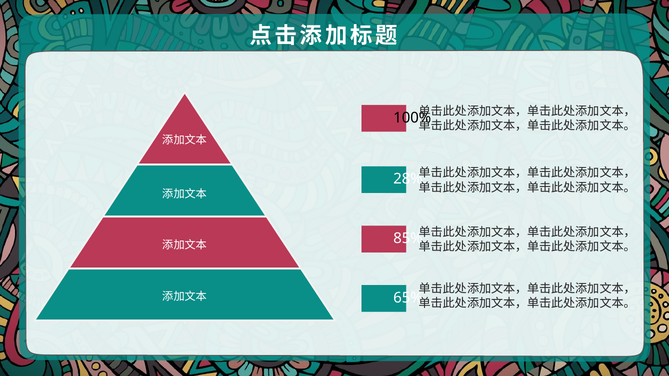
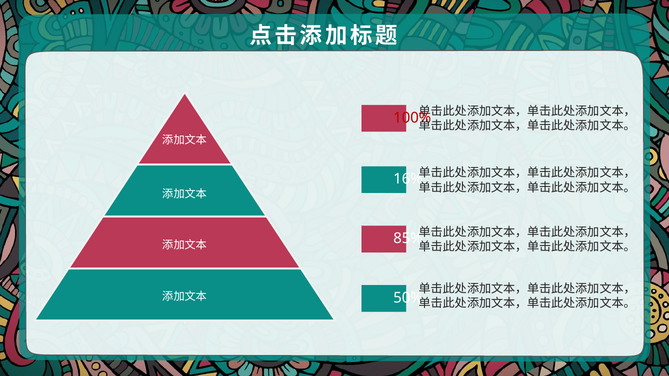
100% colour: black -> red
28%: 28% -> 16%
65%: 65% -> 50%
